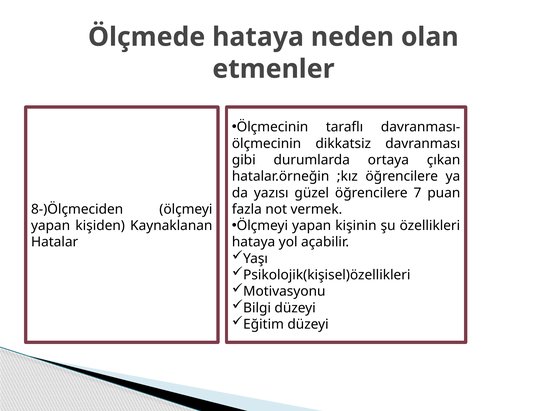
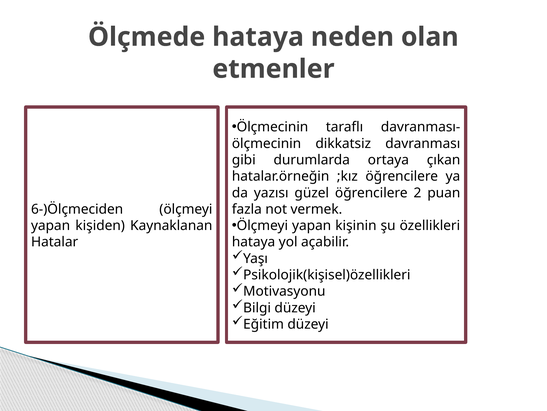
7: 7 -> 2
8-)Ölçmeciden: 8-)Ölçmeciden -> 6-)Ölçmeciden
